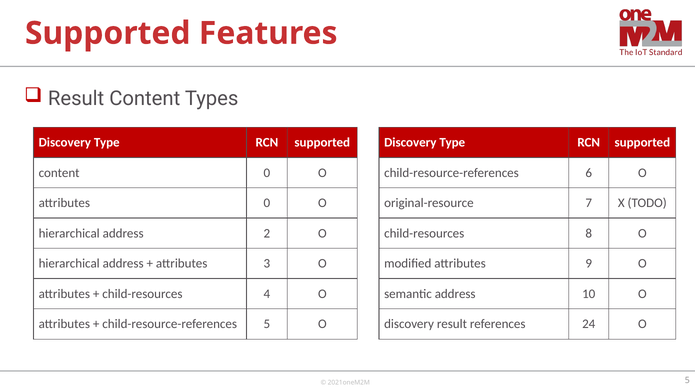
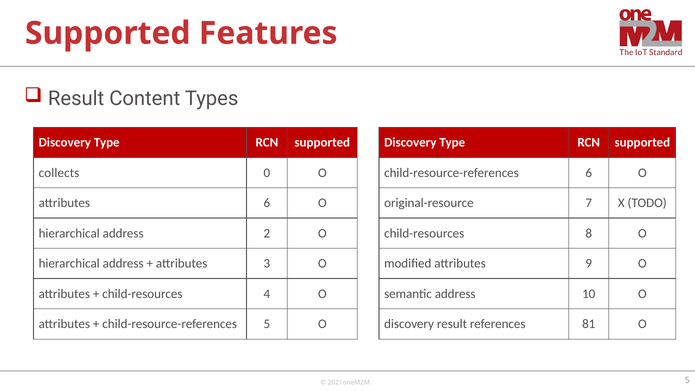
content at (59, 173): content -> collects
attributes 0: 0 -> 6
24: 24 -> 81
